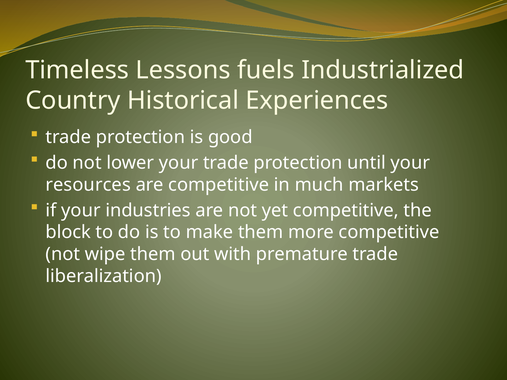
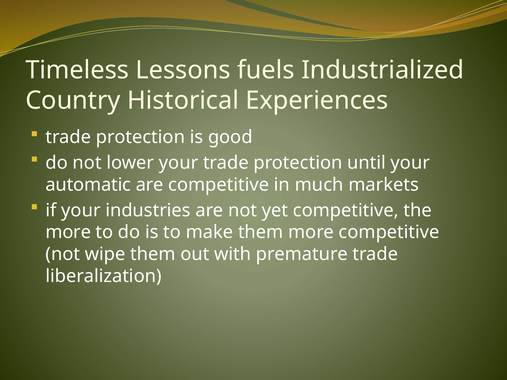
resources: resources -> automatic
block at (68, 232): block -> more
